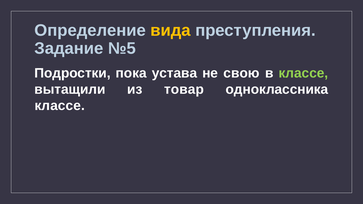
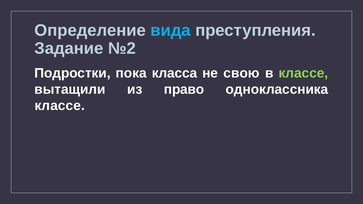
вида colour: yellow -> light blue
№5: №5 -> №2
устава: устава -> класса
товар: товар -> право
